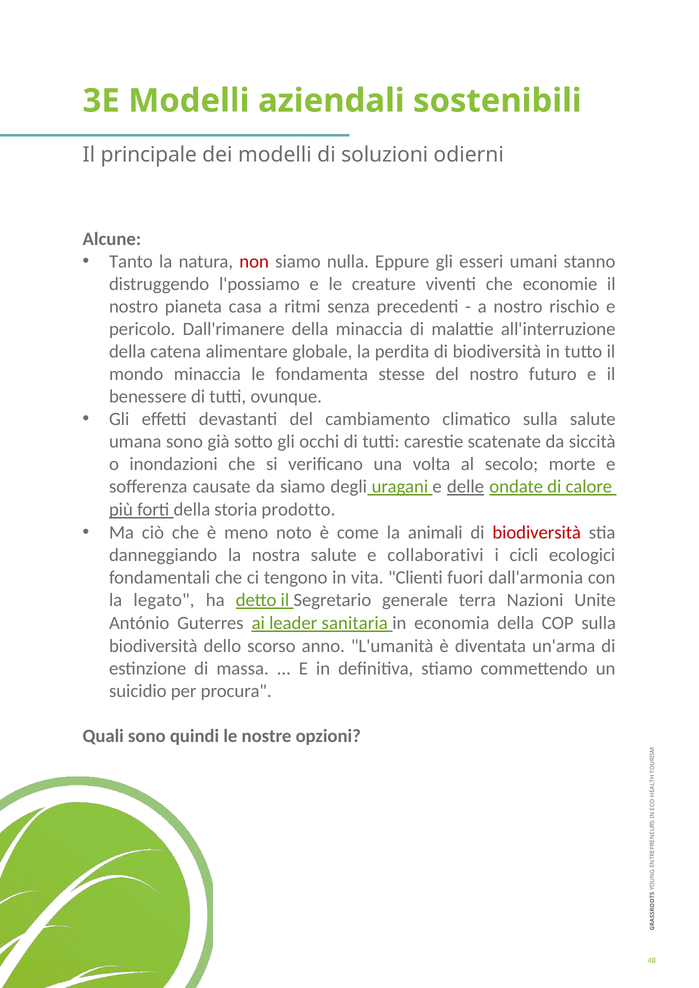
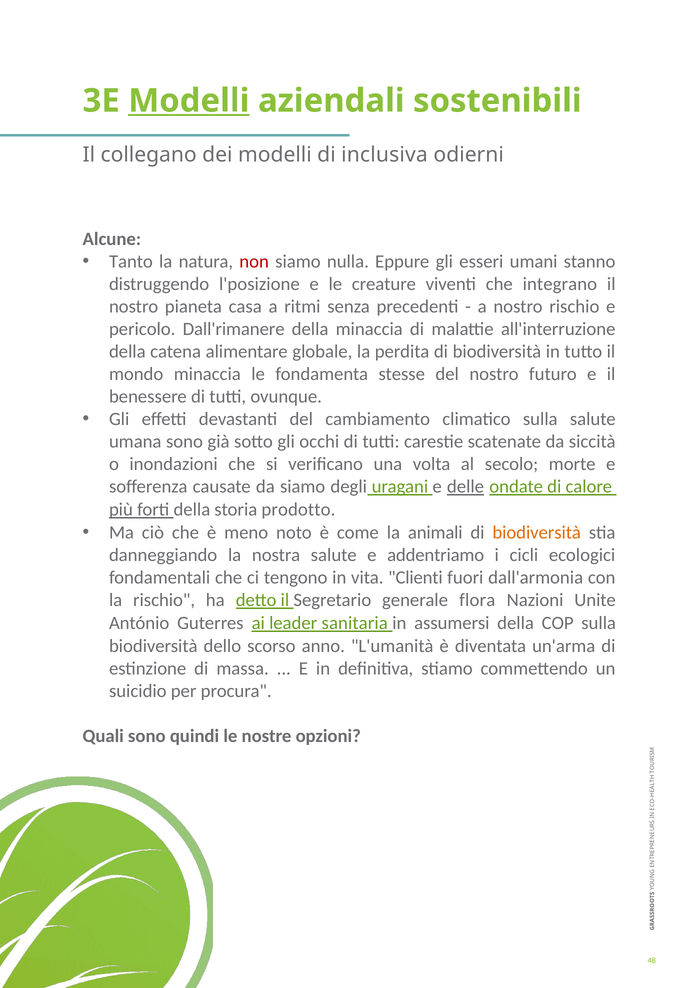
Modelli at (189, 101) underline: none -> present
principale: principale -> collegano
soluzioni: soluzioni -> inclusiva
l'possiamo: l'possiamo -> l'posizione
economie: economie -> integrano
biodiversità at (537, 533) colour: red -> orange
collaborativi: collaborativi -> addentriamo
la legato: legato -> rischio
terra: terra -> flora
economia: economia -> assumersi
